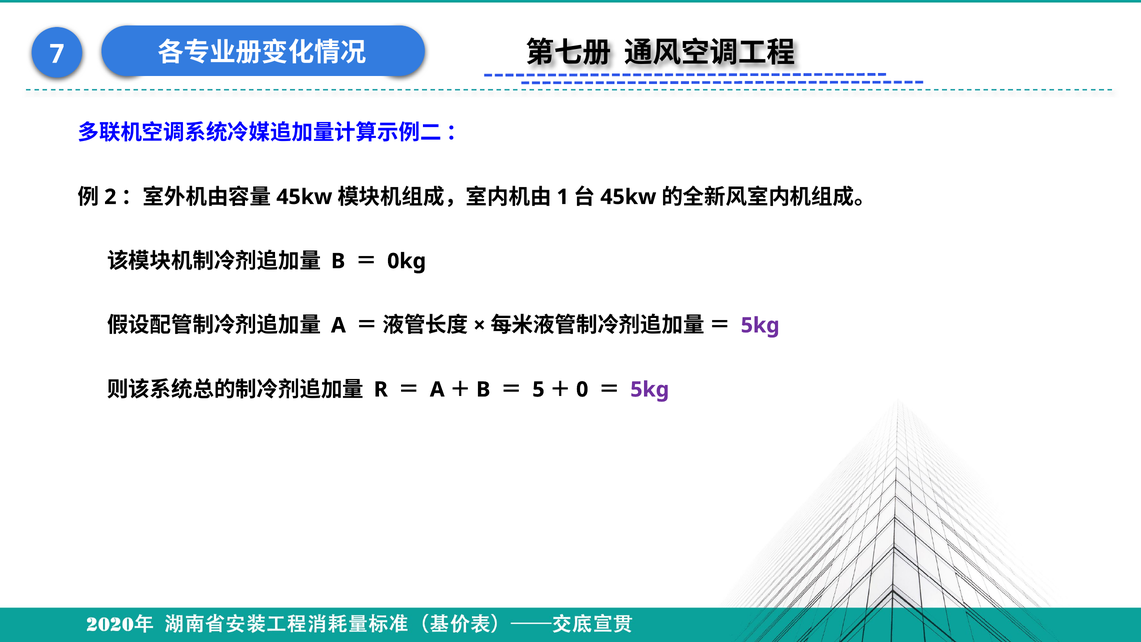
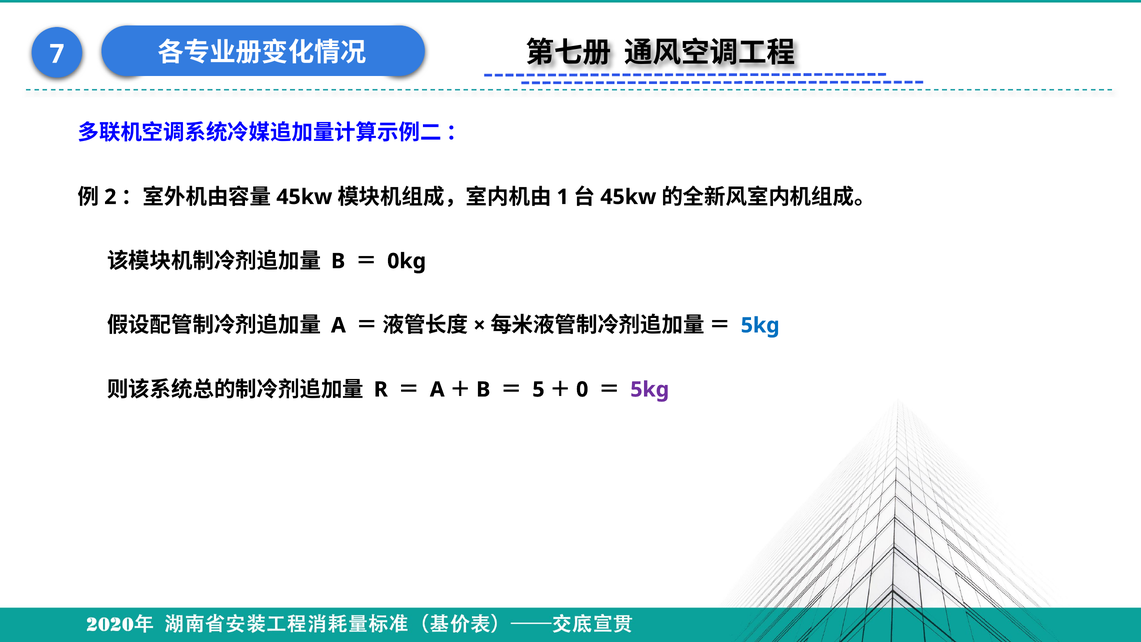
5kg at (760, 325) colour: purple -> blue
